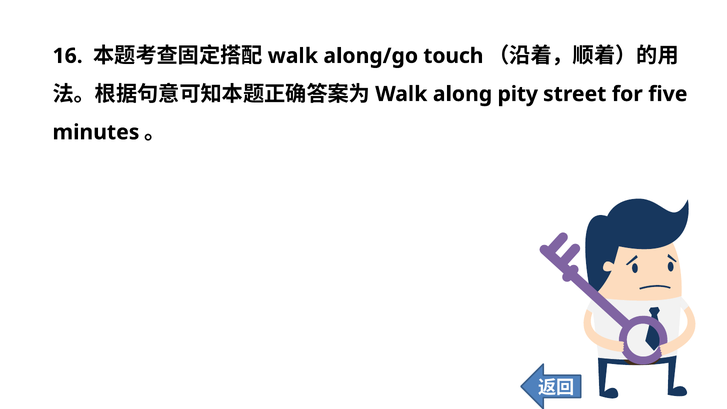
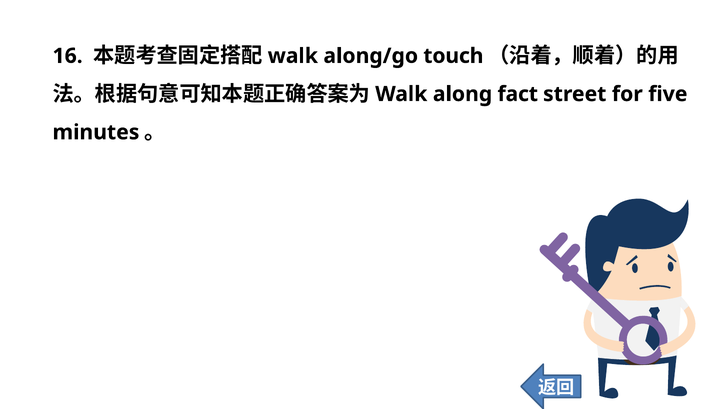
pity: pity -> fact
